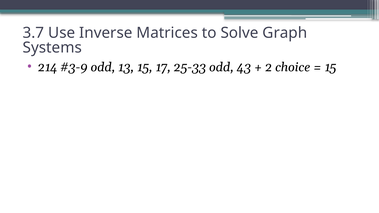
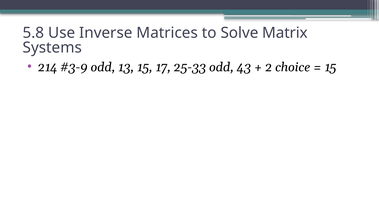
3.7: 3.7 -> 5.8
Graph: Graph -> Matrix
